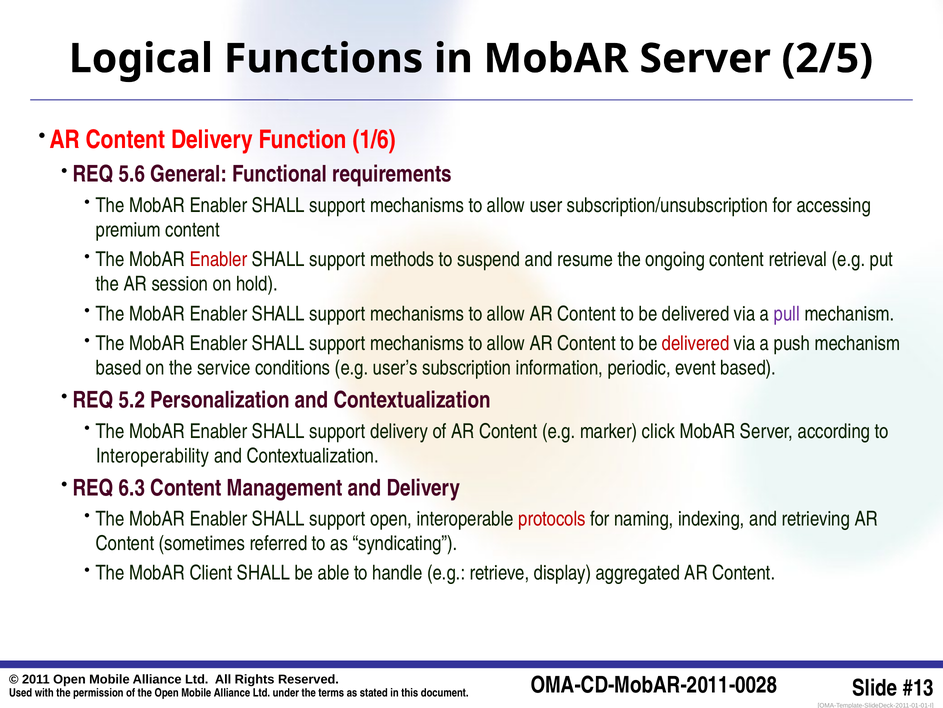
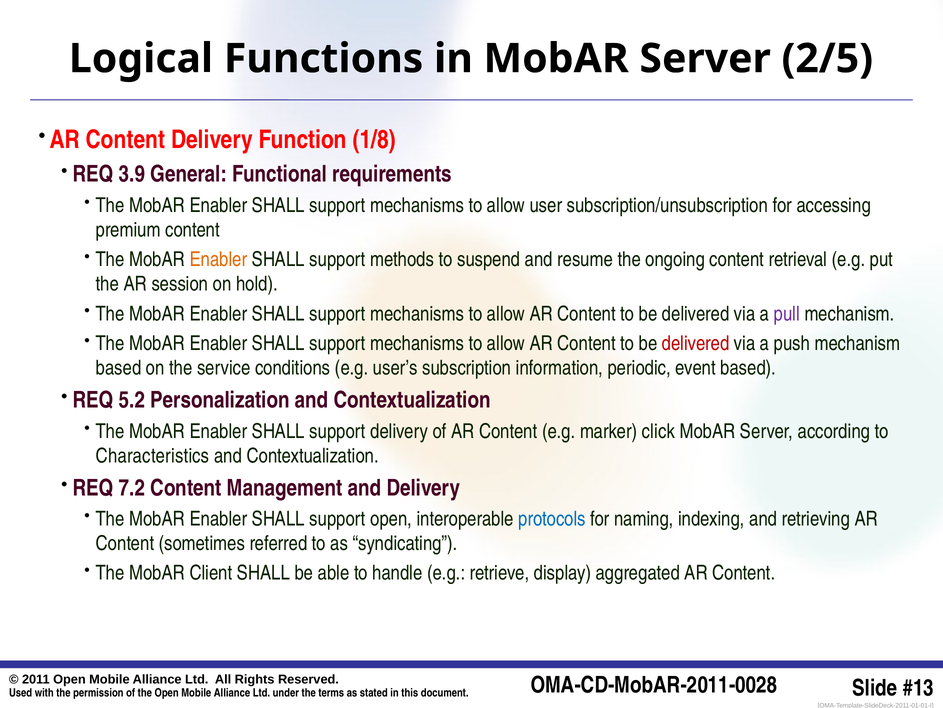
1/6: 1/6 -> 1/8
5.6: 5.6 -> 3.9
Enabler at (218, 259) colour: red -> orange
Interoperability: Interoperability -> Characteristics
6.3: 6.3 -> 7.2
protocols colour: red -> blue
